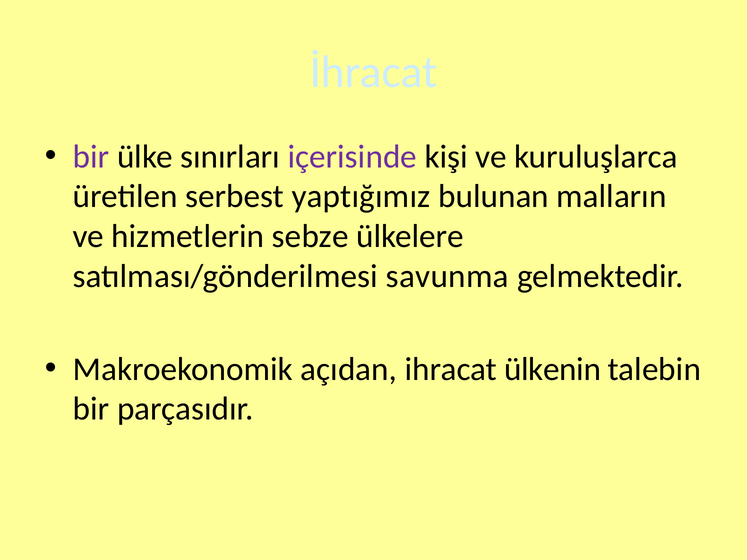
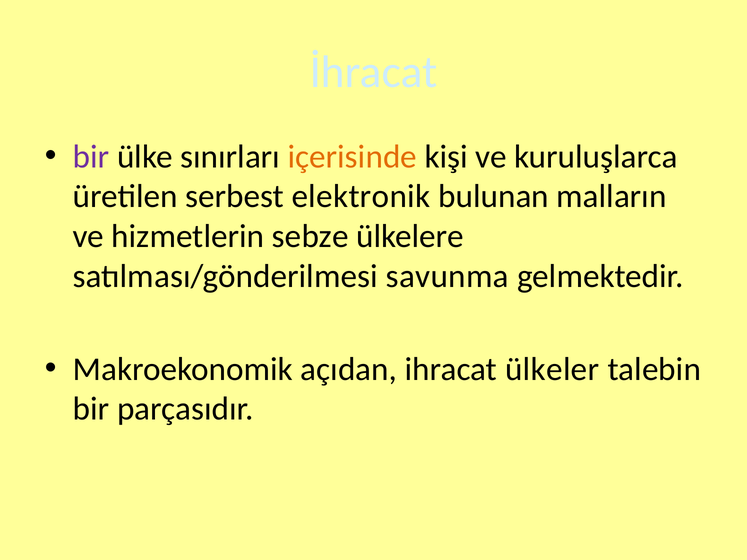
içerisinde colour: purple -> orange
yaptığımız: yaptığımız -> elektronik
ülkenin: ülkenin -> ülkeler
